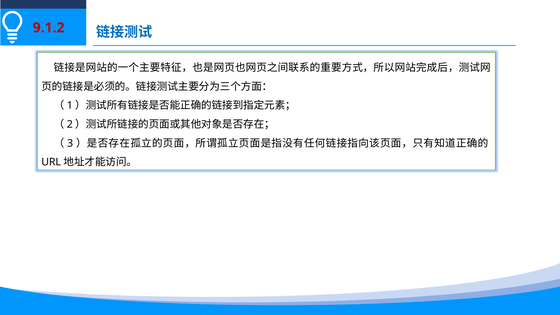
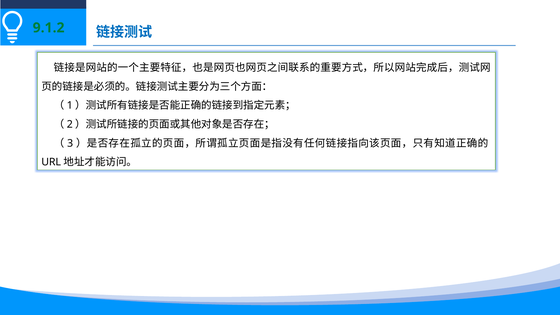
9.1.2 colour: red -> green
